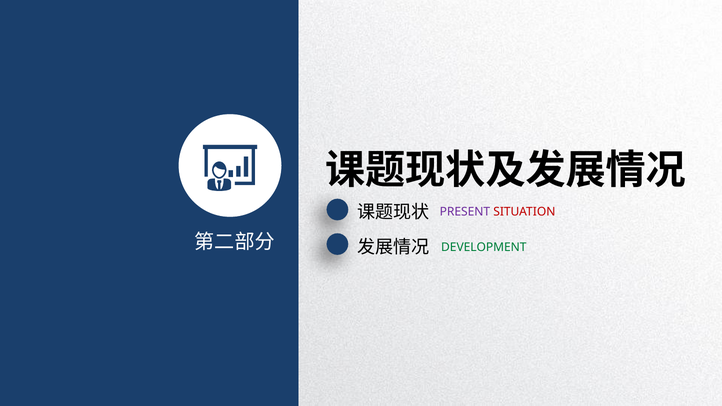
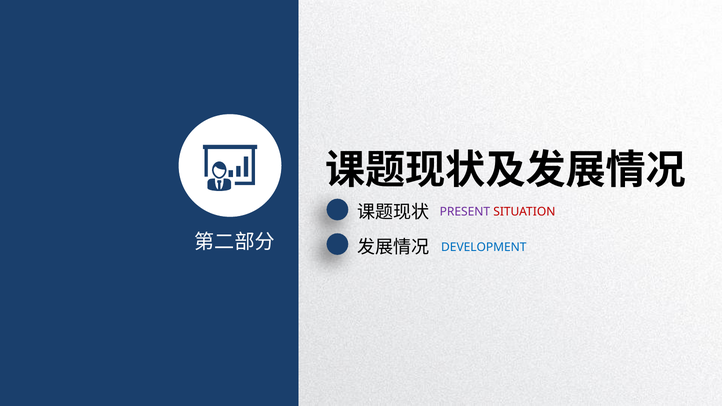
DEVELOPMENT colour: green -> blue
